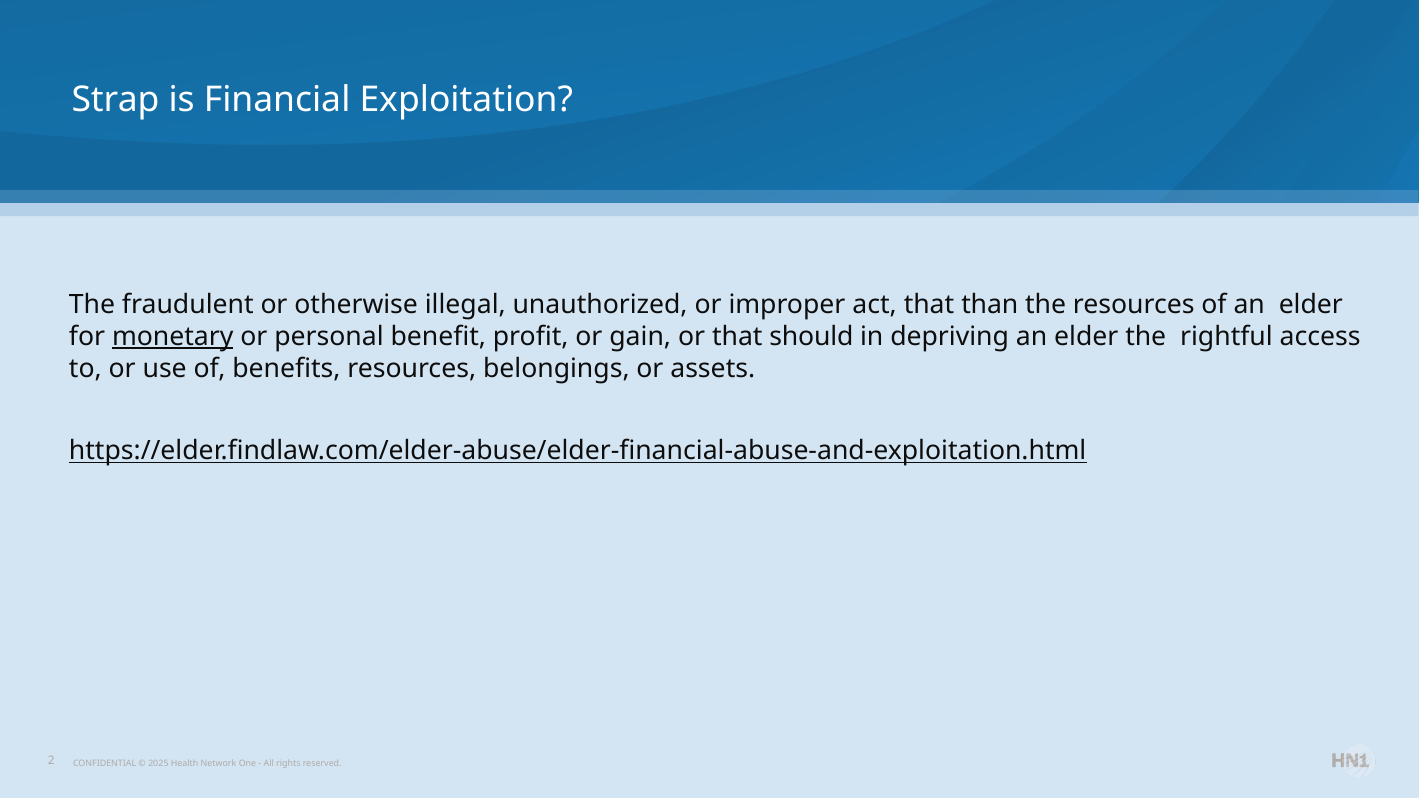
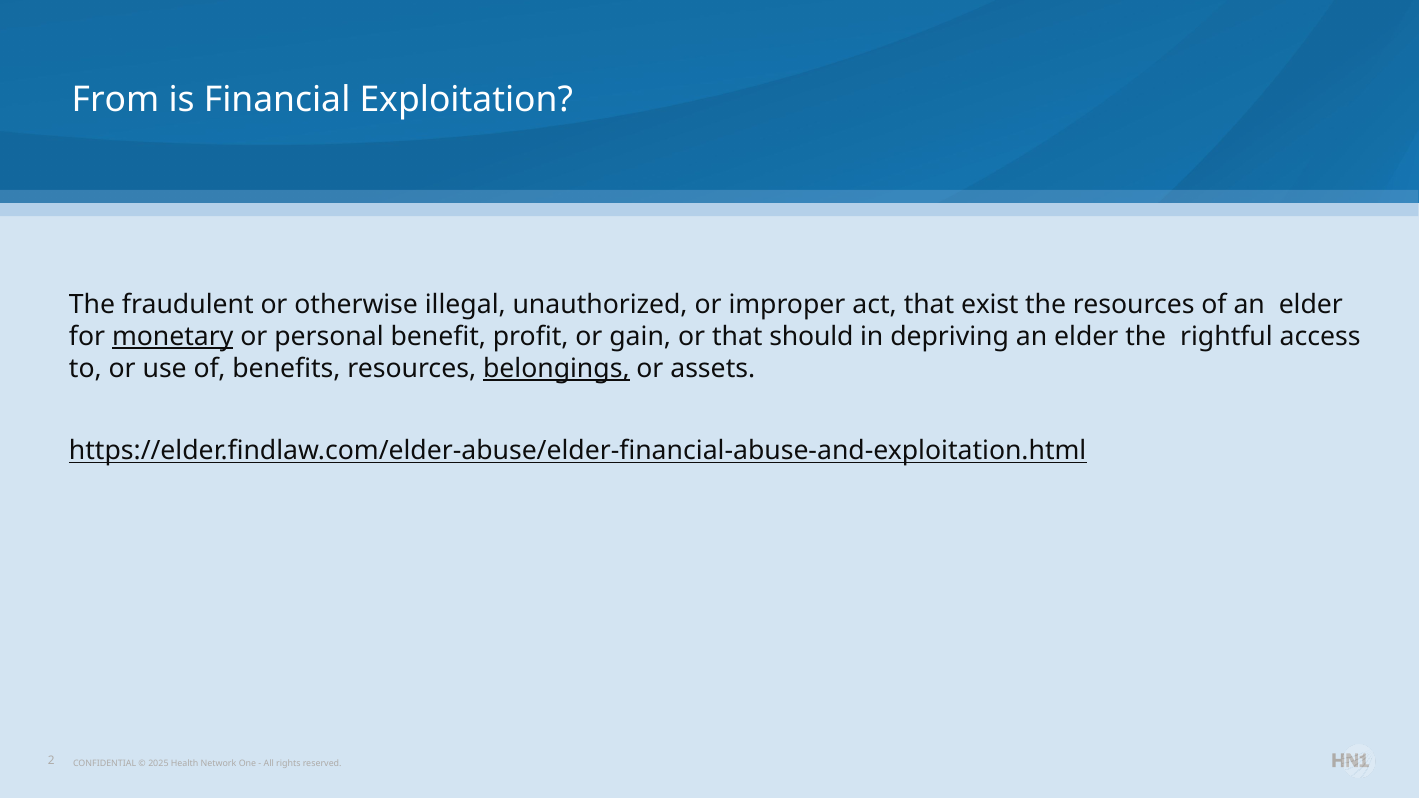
Strap: Strap -> From
than: than -> exist
belongings underline: none -> present
